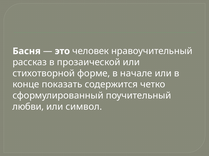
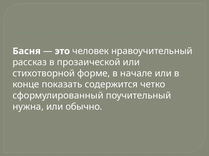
любви: любви -> нужна
символ: символ -> обычно
